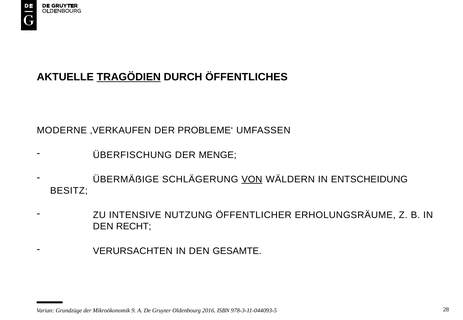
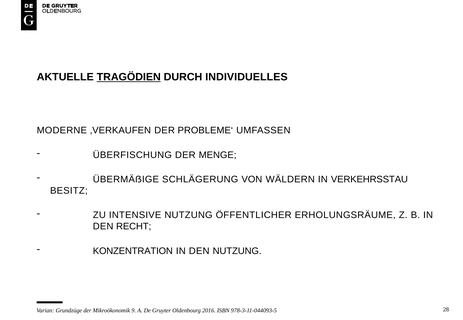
ÖFFENTLICHES: ÖFFENTLICHES -> INDIVIDUELLES
VON underline: present -> none
ENTSCHEIDUNG: ENTSCHEIDUNG -> VERKEHRSSTAU
VERURSACHTEN: VERURSACHTEN -> KONZENTRATION
DEN GESAMTE: GESAMTE -> NUTZUNG
